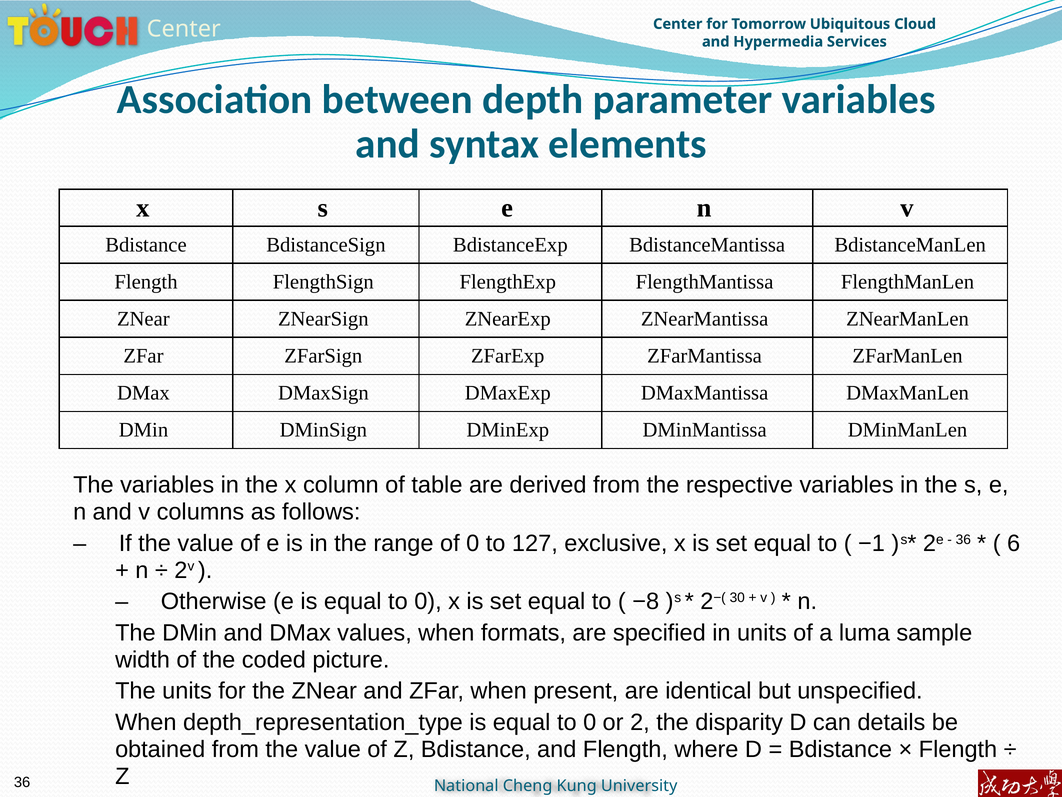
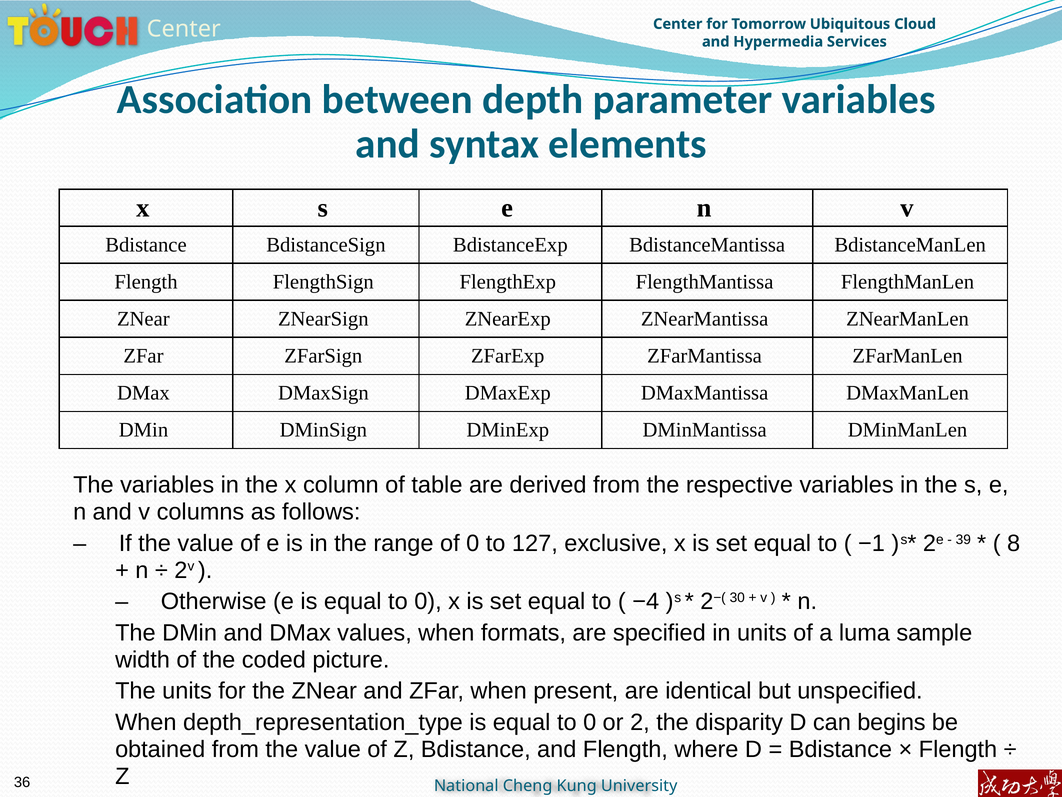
36 at (963, 539): 36 -> 39
6: 6 -> 8
−8: −8 -> −4
details: details -> begins
